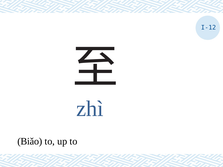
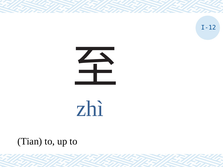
Biǎo: Biǎo -> Tian
